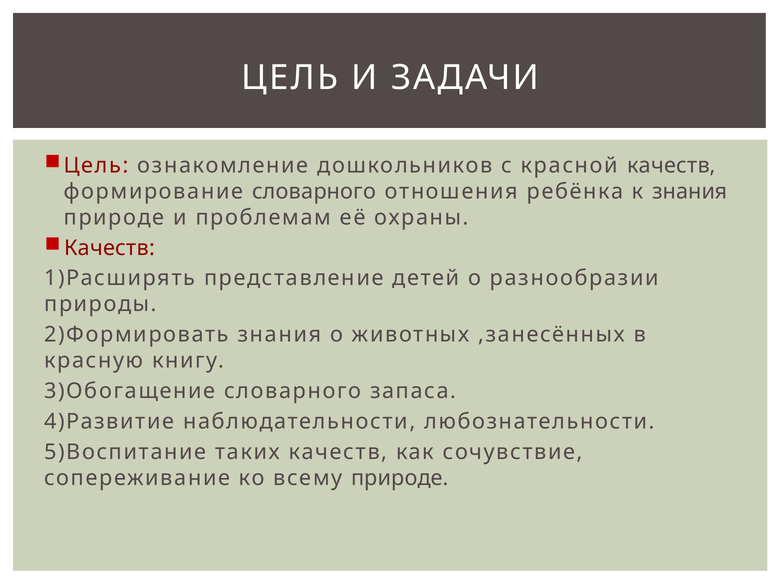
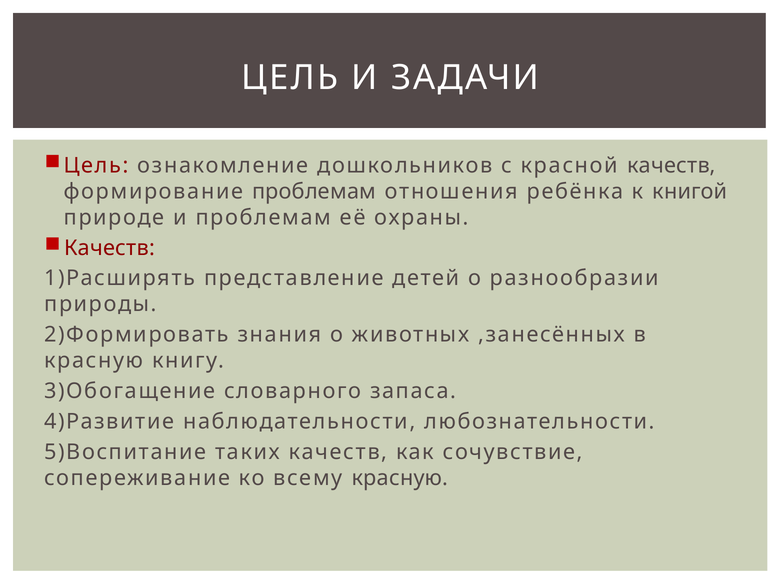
формирование словарного: словарного -> проблемам
к знания: знания -> книгой
всему природе: природе -> красную
